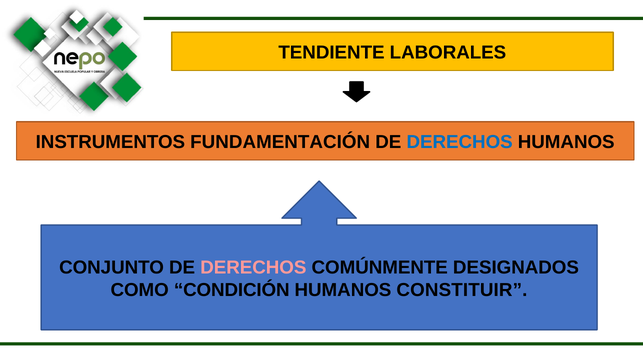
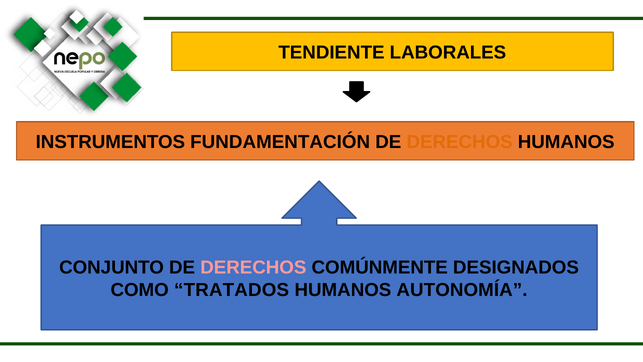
DERECHOS at (460, 142) colour: blue -> orange
CONDICIÓN: CONDICIÓN -> TRATADOS
CONSTITUIR: CONSTITUIR -> AUTONOMÍA
